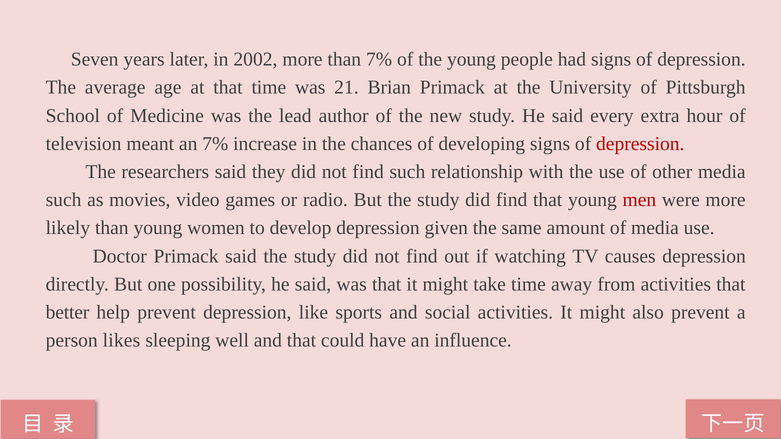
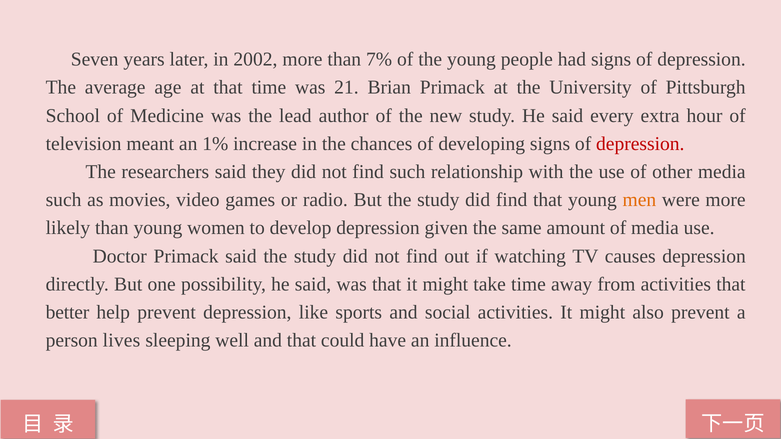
an 7%: 7% -> 1%
men colour: red -> orange
likes: likes -> lives
